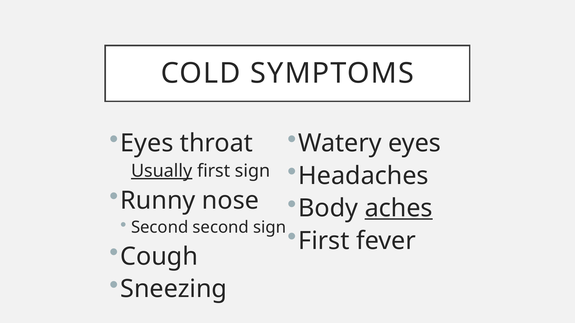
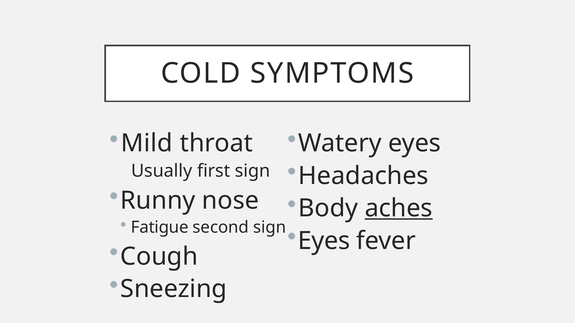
Eyes at (147, 143): Eyes -> Mild
Usually underline: present -> none
Second at (160, 228): Second -> Fatigue
First at (324, 241): First -> Eyes
